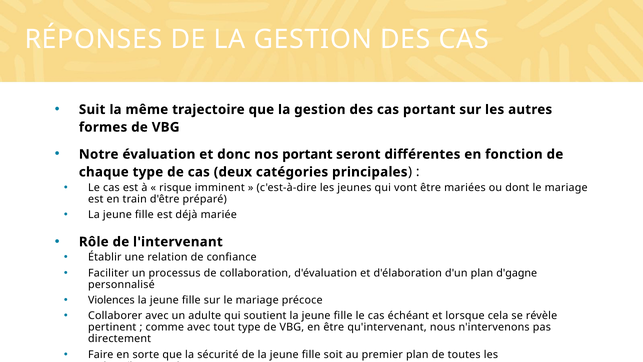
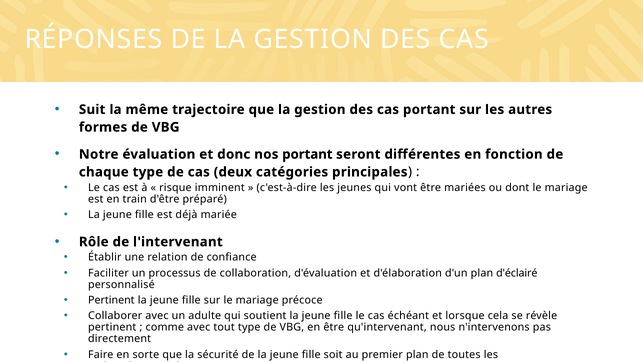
d'gagne: d'gagne -> d'éclairé
Violences at (111, 300): Violences -> Pertinent
